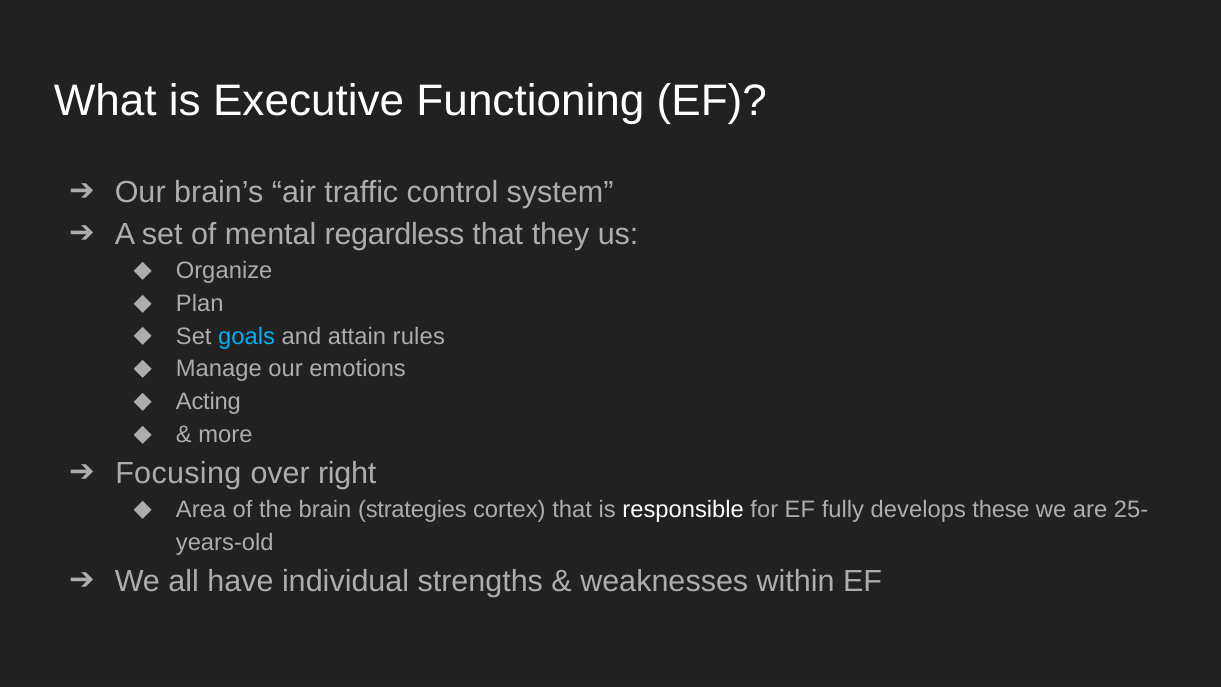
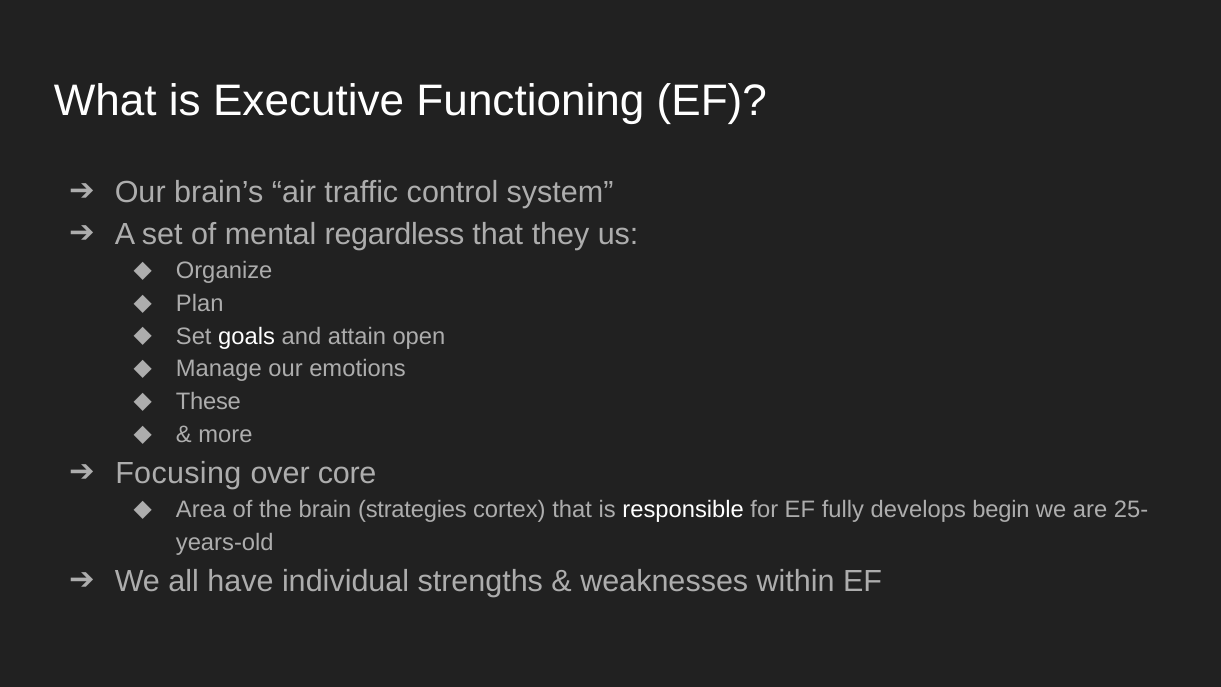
goals colour: light blue -> white
rules: rules -> open
Acting: Acting -> These
right: right -> core
these: these -> begin
